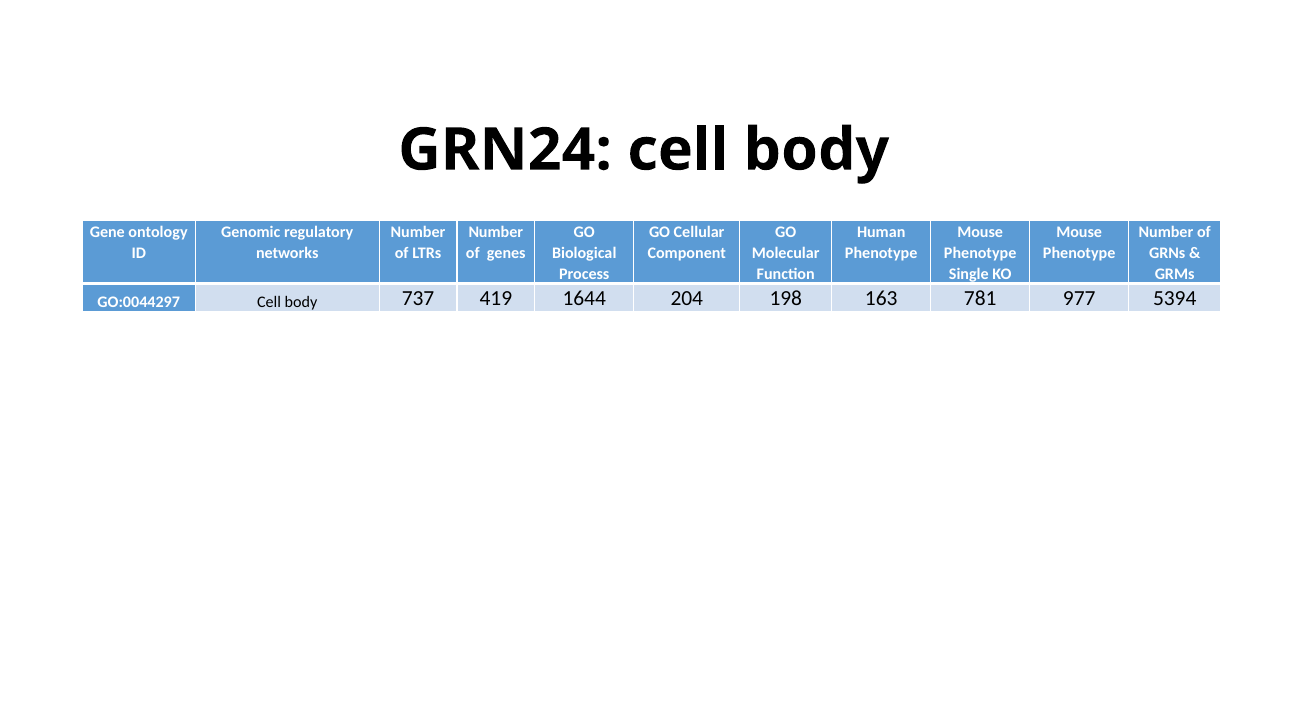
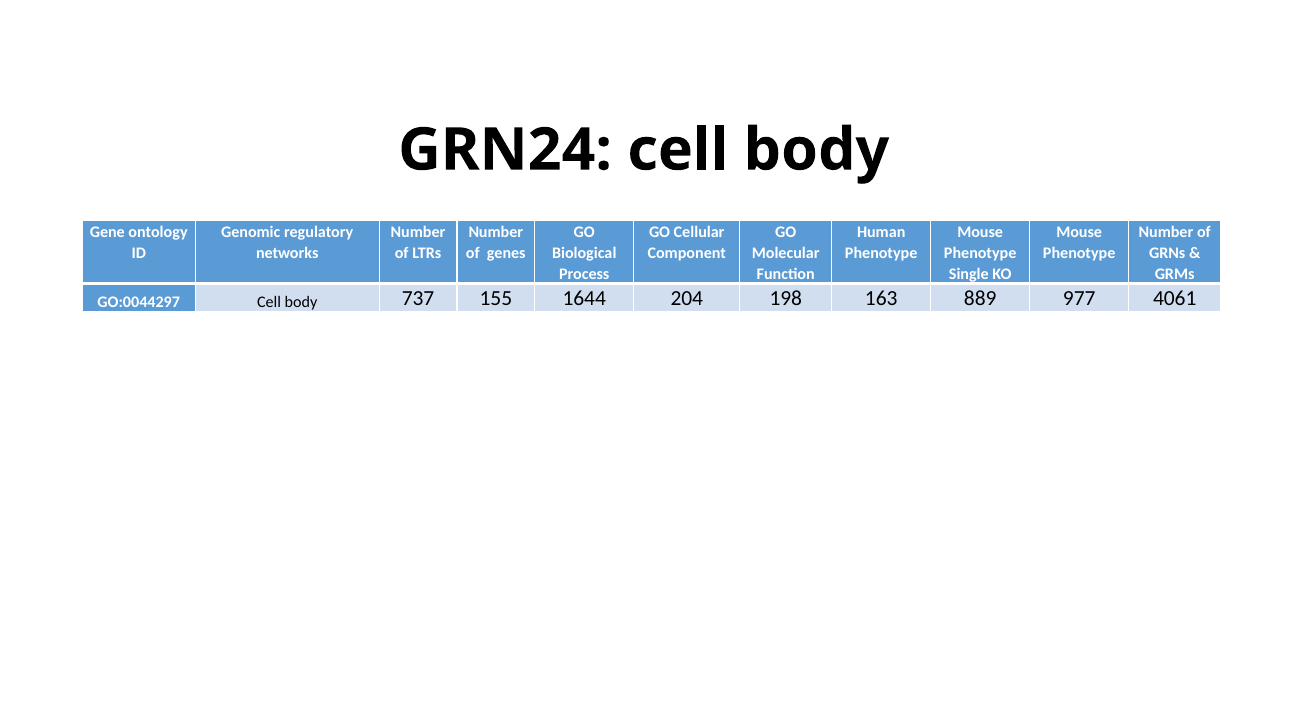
419: 419 -> 155
781: 781 -> 889
5394: 5394 -> 4061
